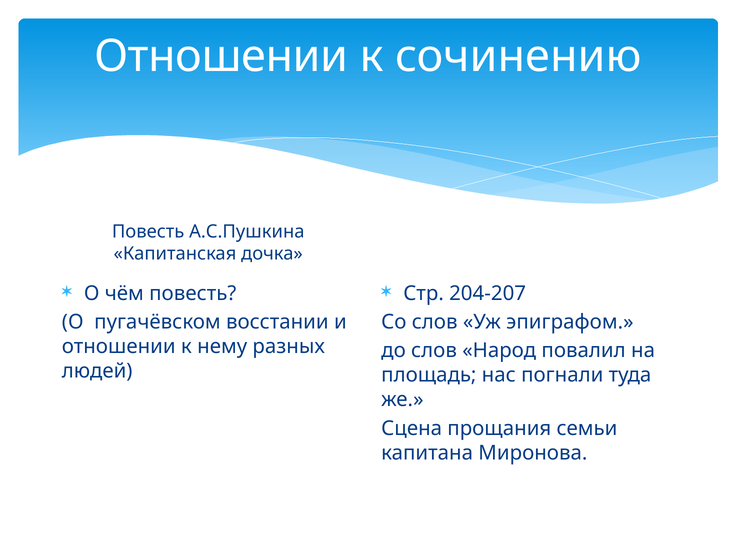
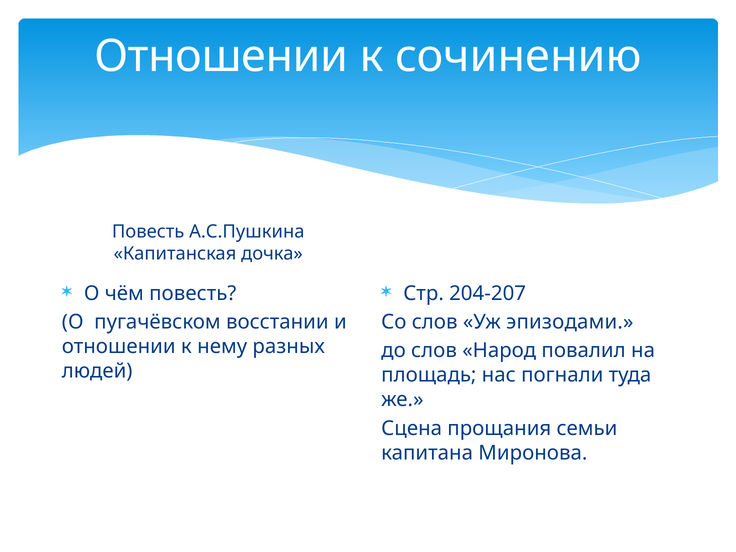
эпиграфом: эпиграфом -> эпизодами
